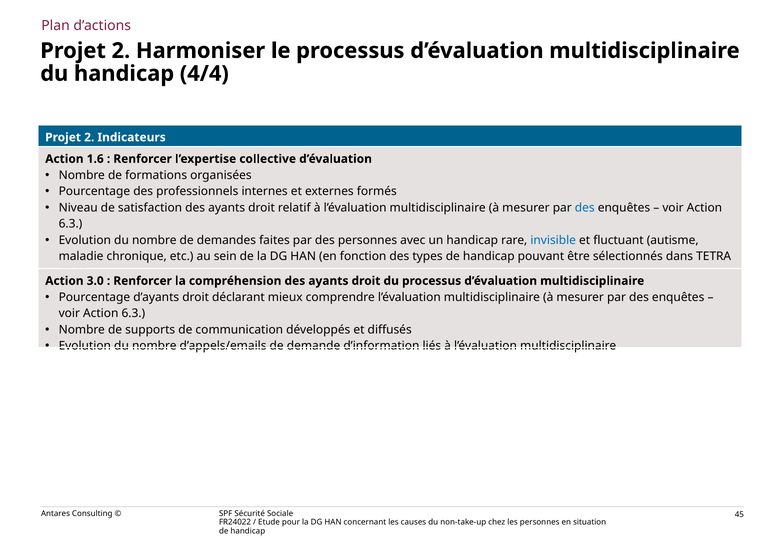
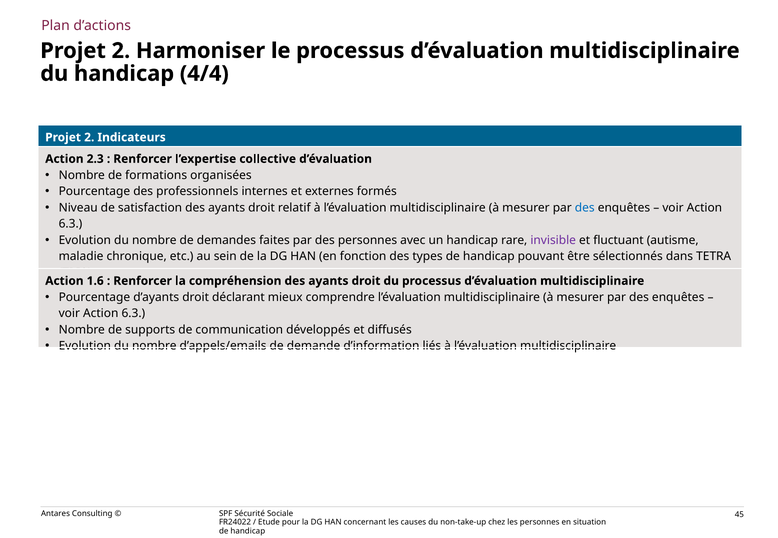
1.6: 1.6 -> 2.3
invisible colour: blue -> purple
3.0: 3.0 -> 1.6
